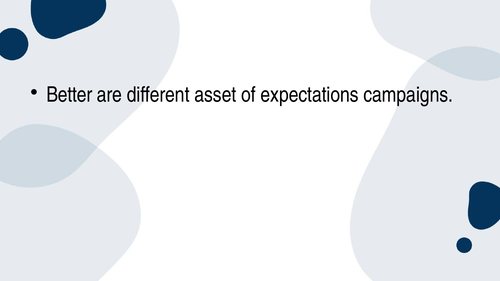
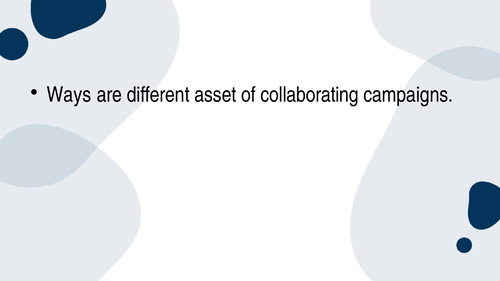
Better: Better -> Ways
expectations: expectations -> collaborating
